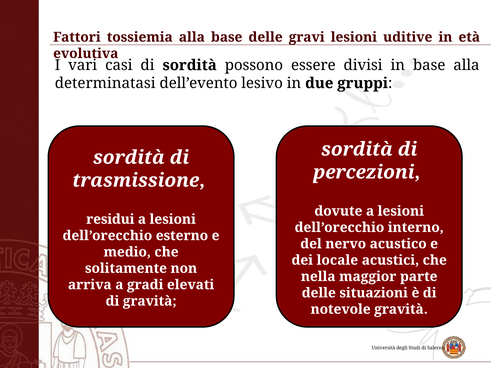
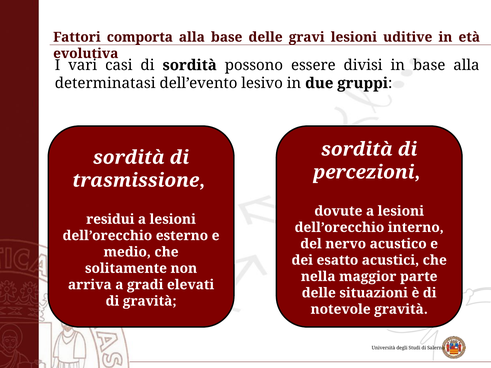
tossiemia: tossiemia -> comporta
locale: locale -> esatto
